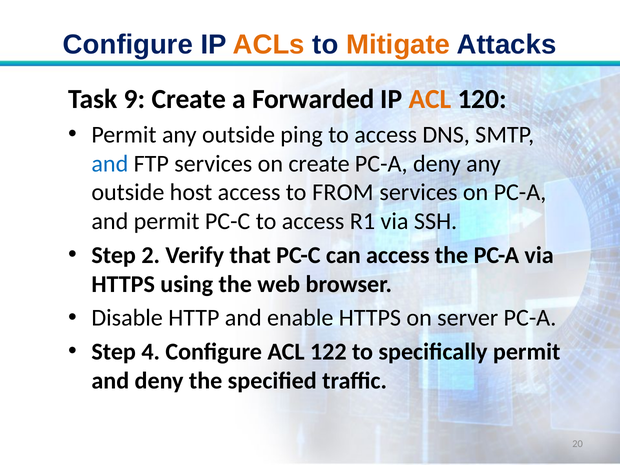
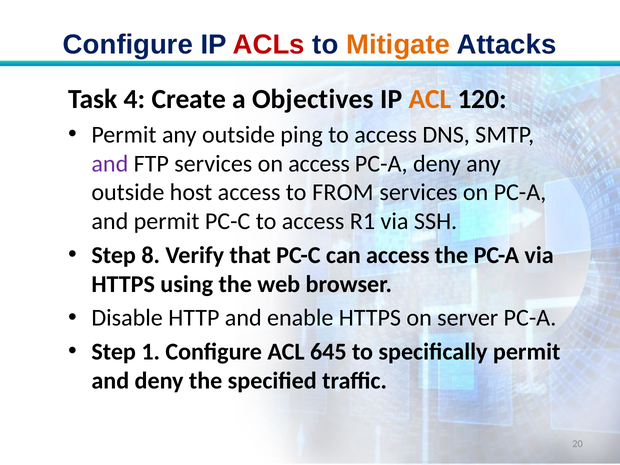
ACLs colour: orange -> red
9: 9 -> 4
Forwarded: Forwarded -> Objectives
and at (110, 164) colour: blue -> purple
on create: create -> access
2: 2 -> 8
4: 4 -> 1
122: 122 -> 645
